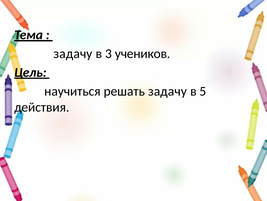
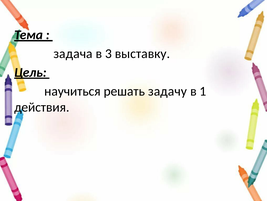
задачу at (73, 53): задачу -> задача
учеников: учеников -> выставку
5: 5 -> 1
